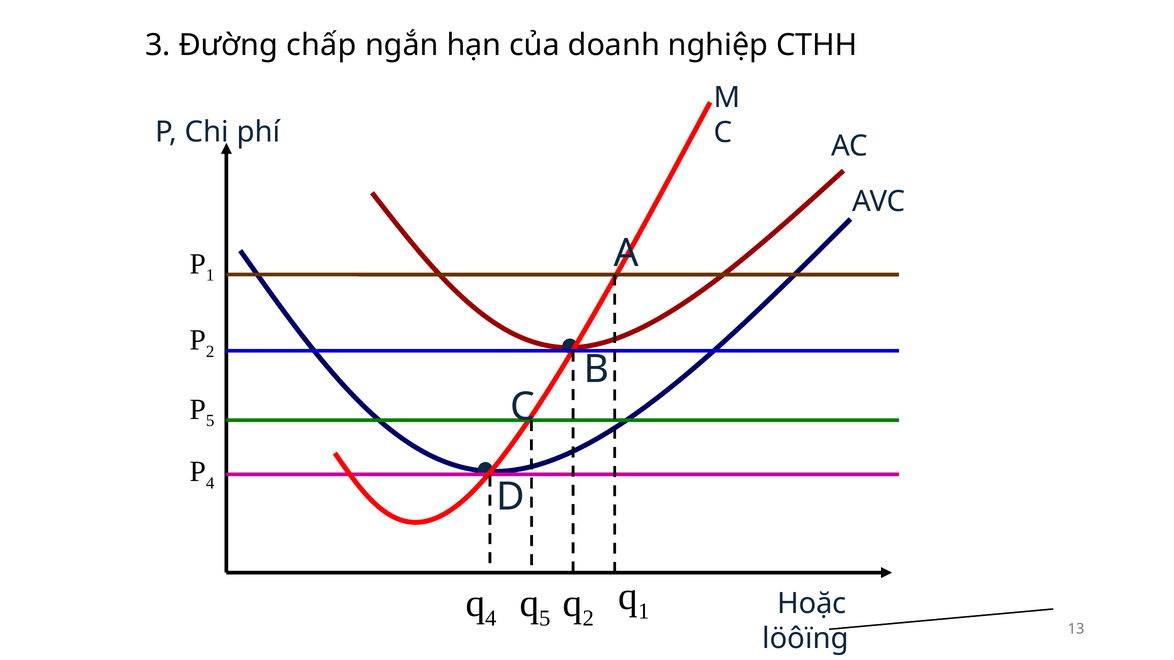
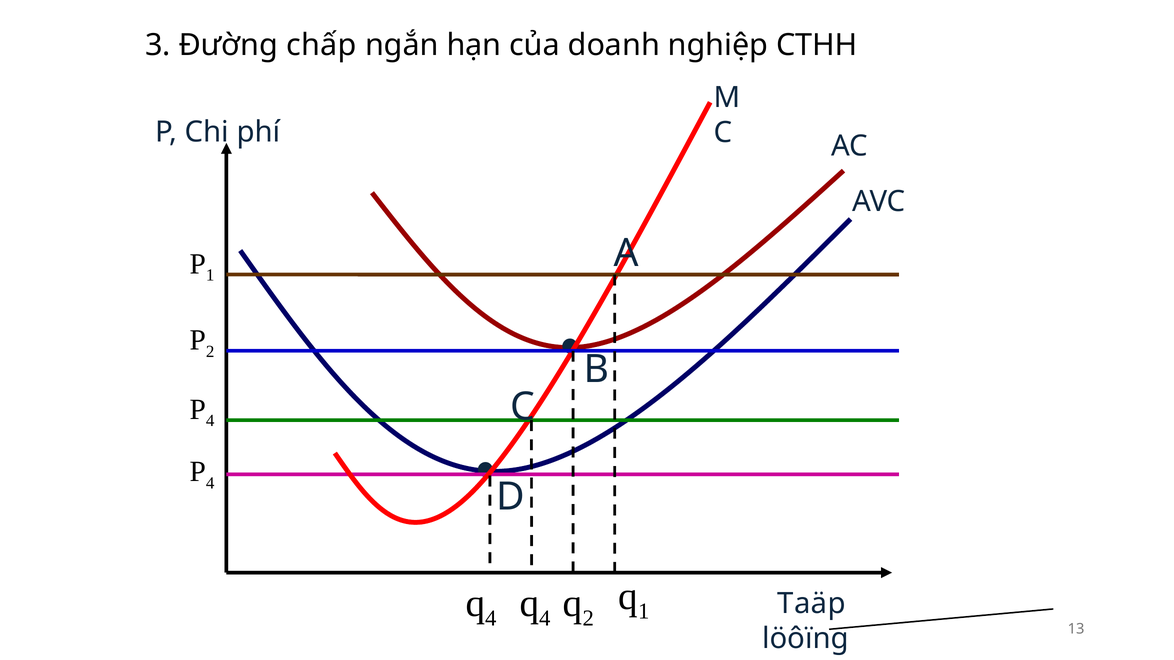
5 at (210, 421): 5 -> 4
5 at (545, 619): 5 -> 4
Hoặc: Hoặc -> Taäp
